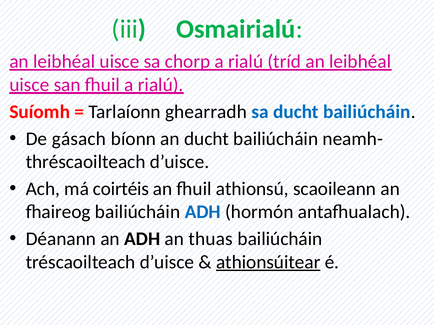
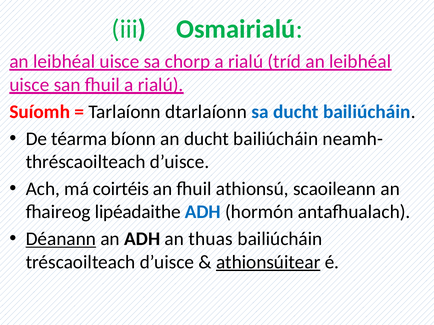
ghearradh: ghearradh -> dtarlaíonn
gásach: gásach -> téarma
fhaireog bailiúcháin: bailiúcháin -> lipéadaithe
Déanann underline: none -> present
